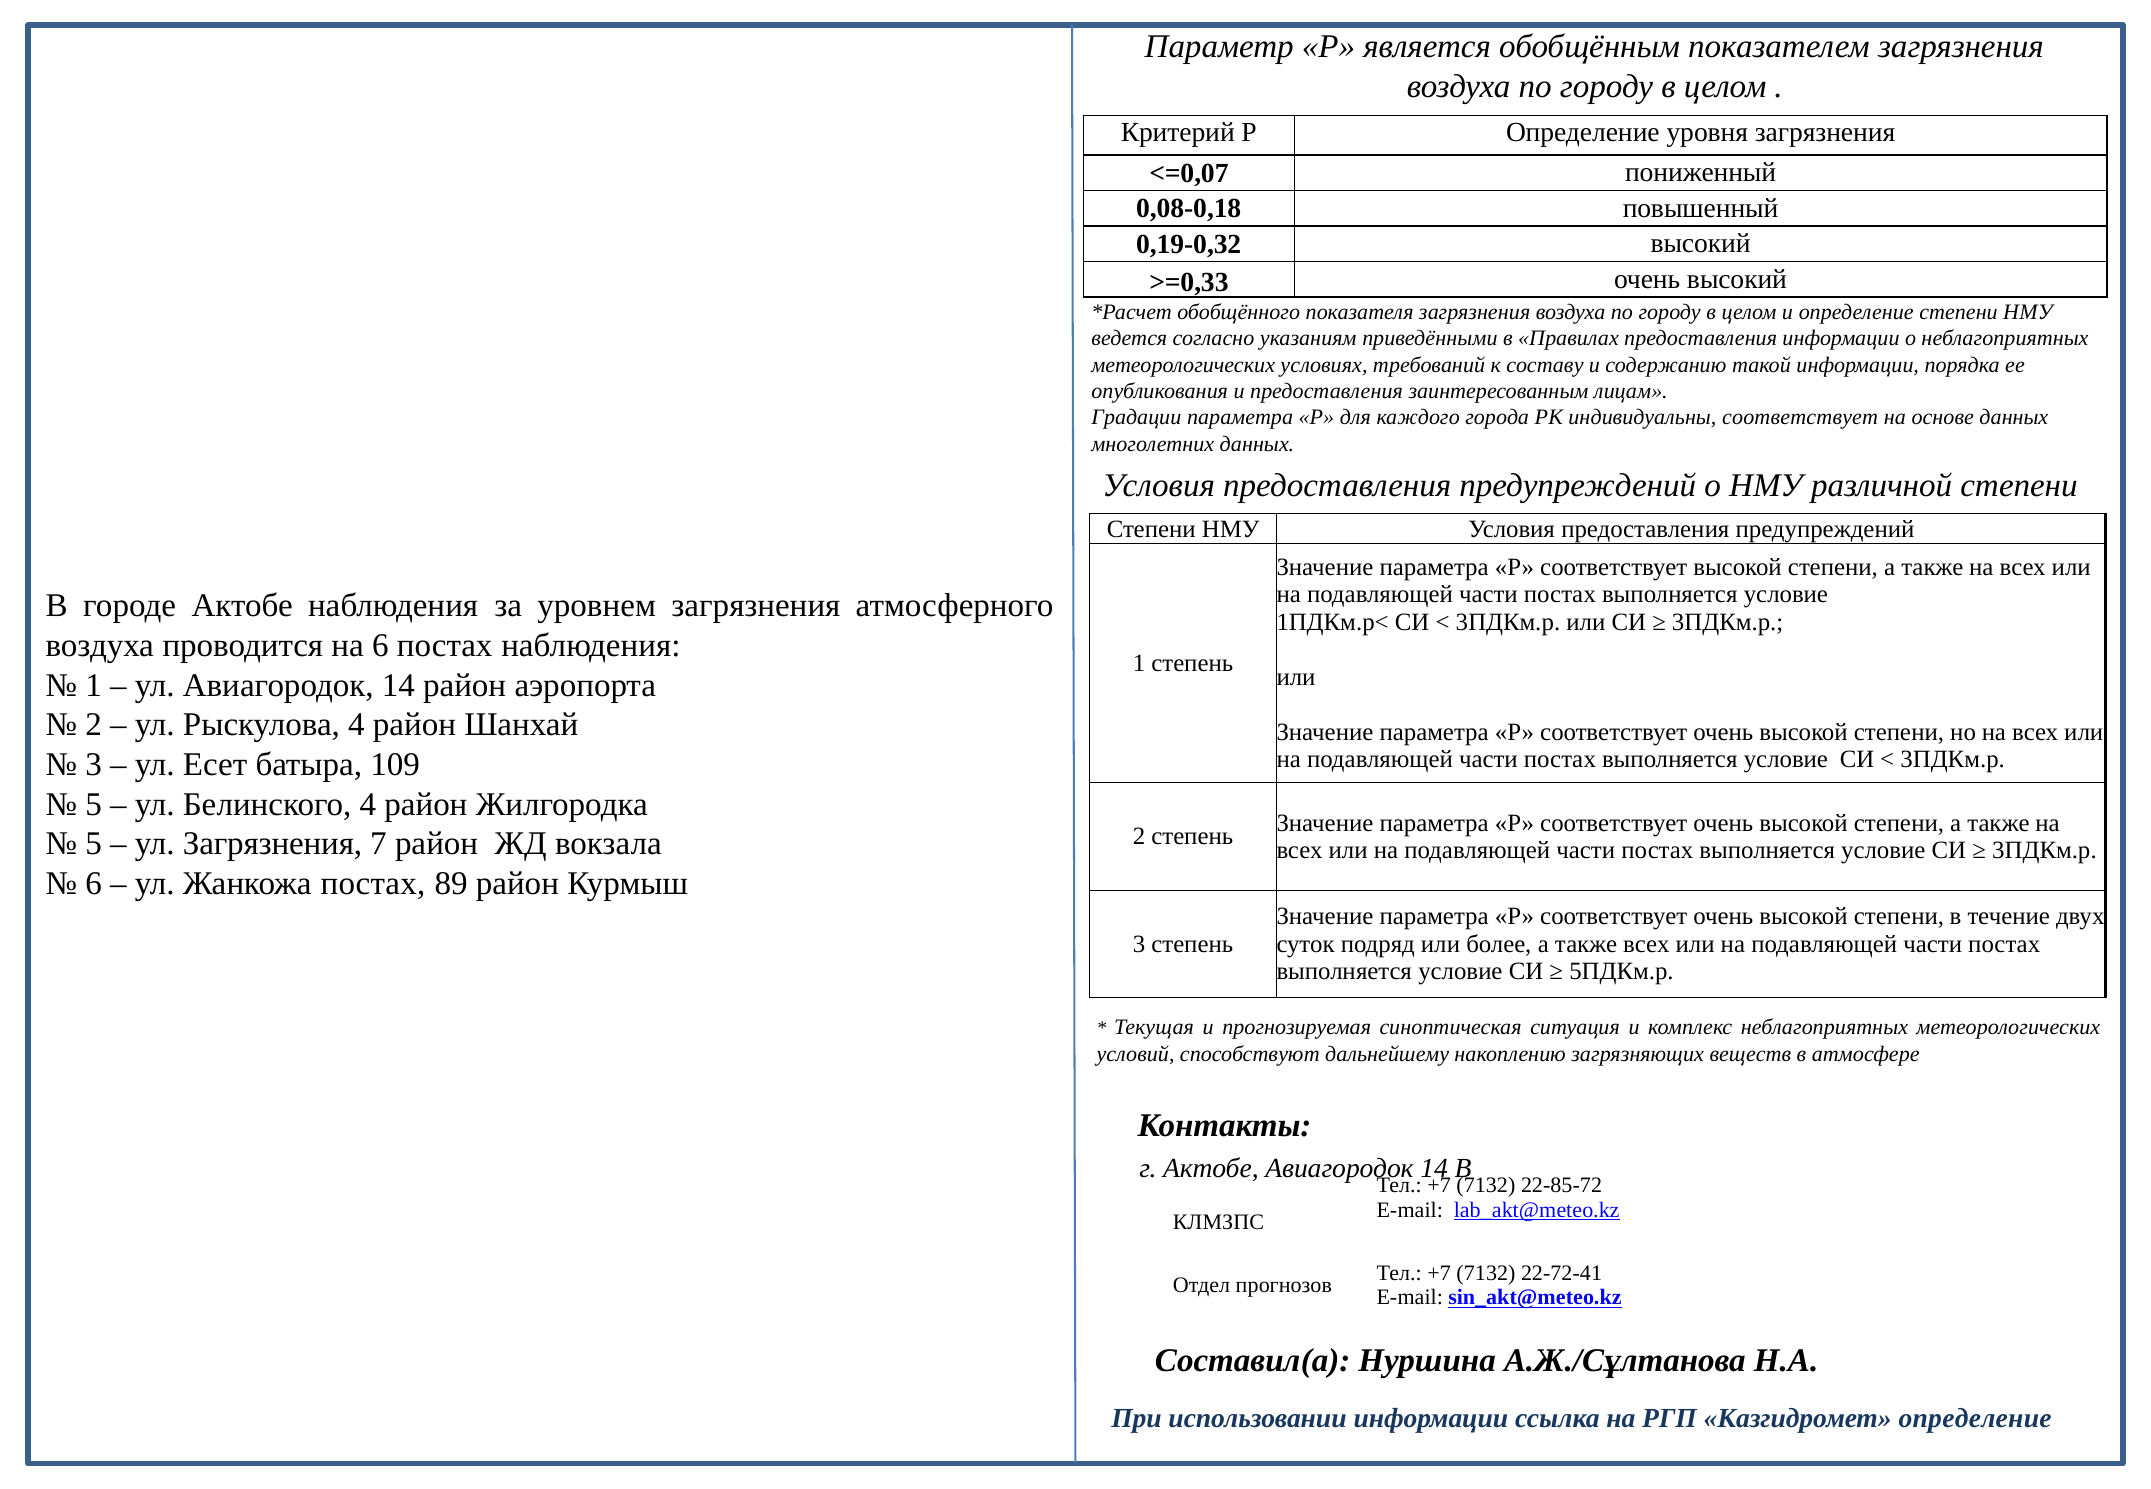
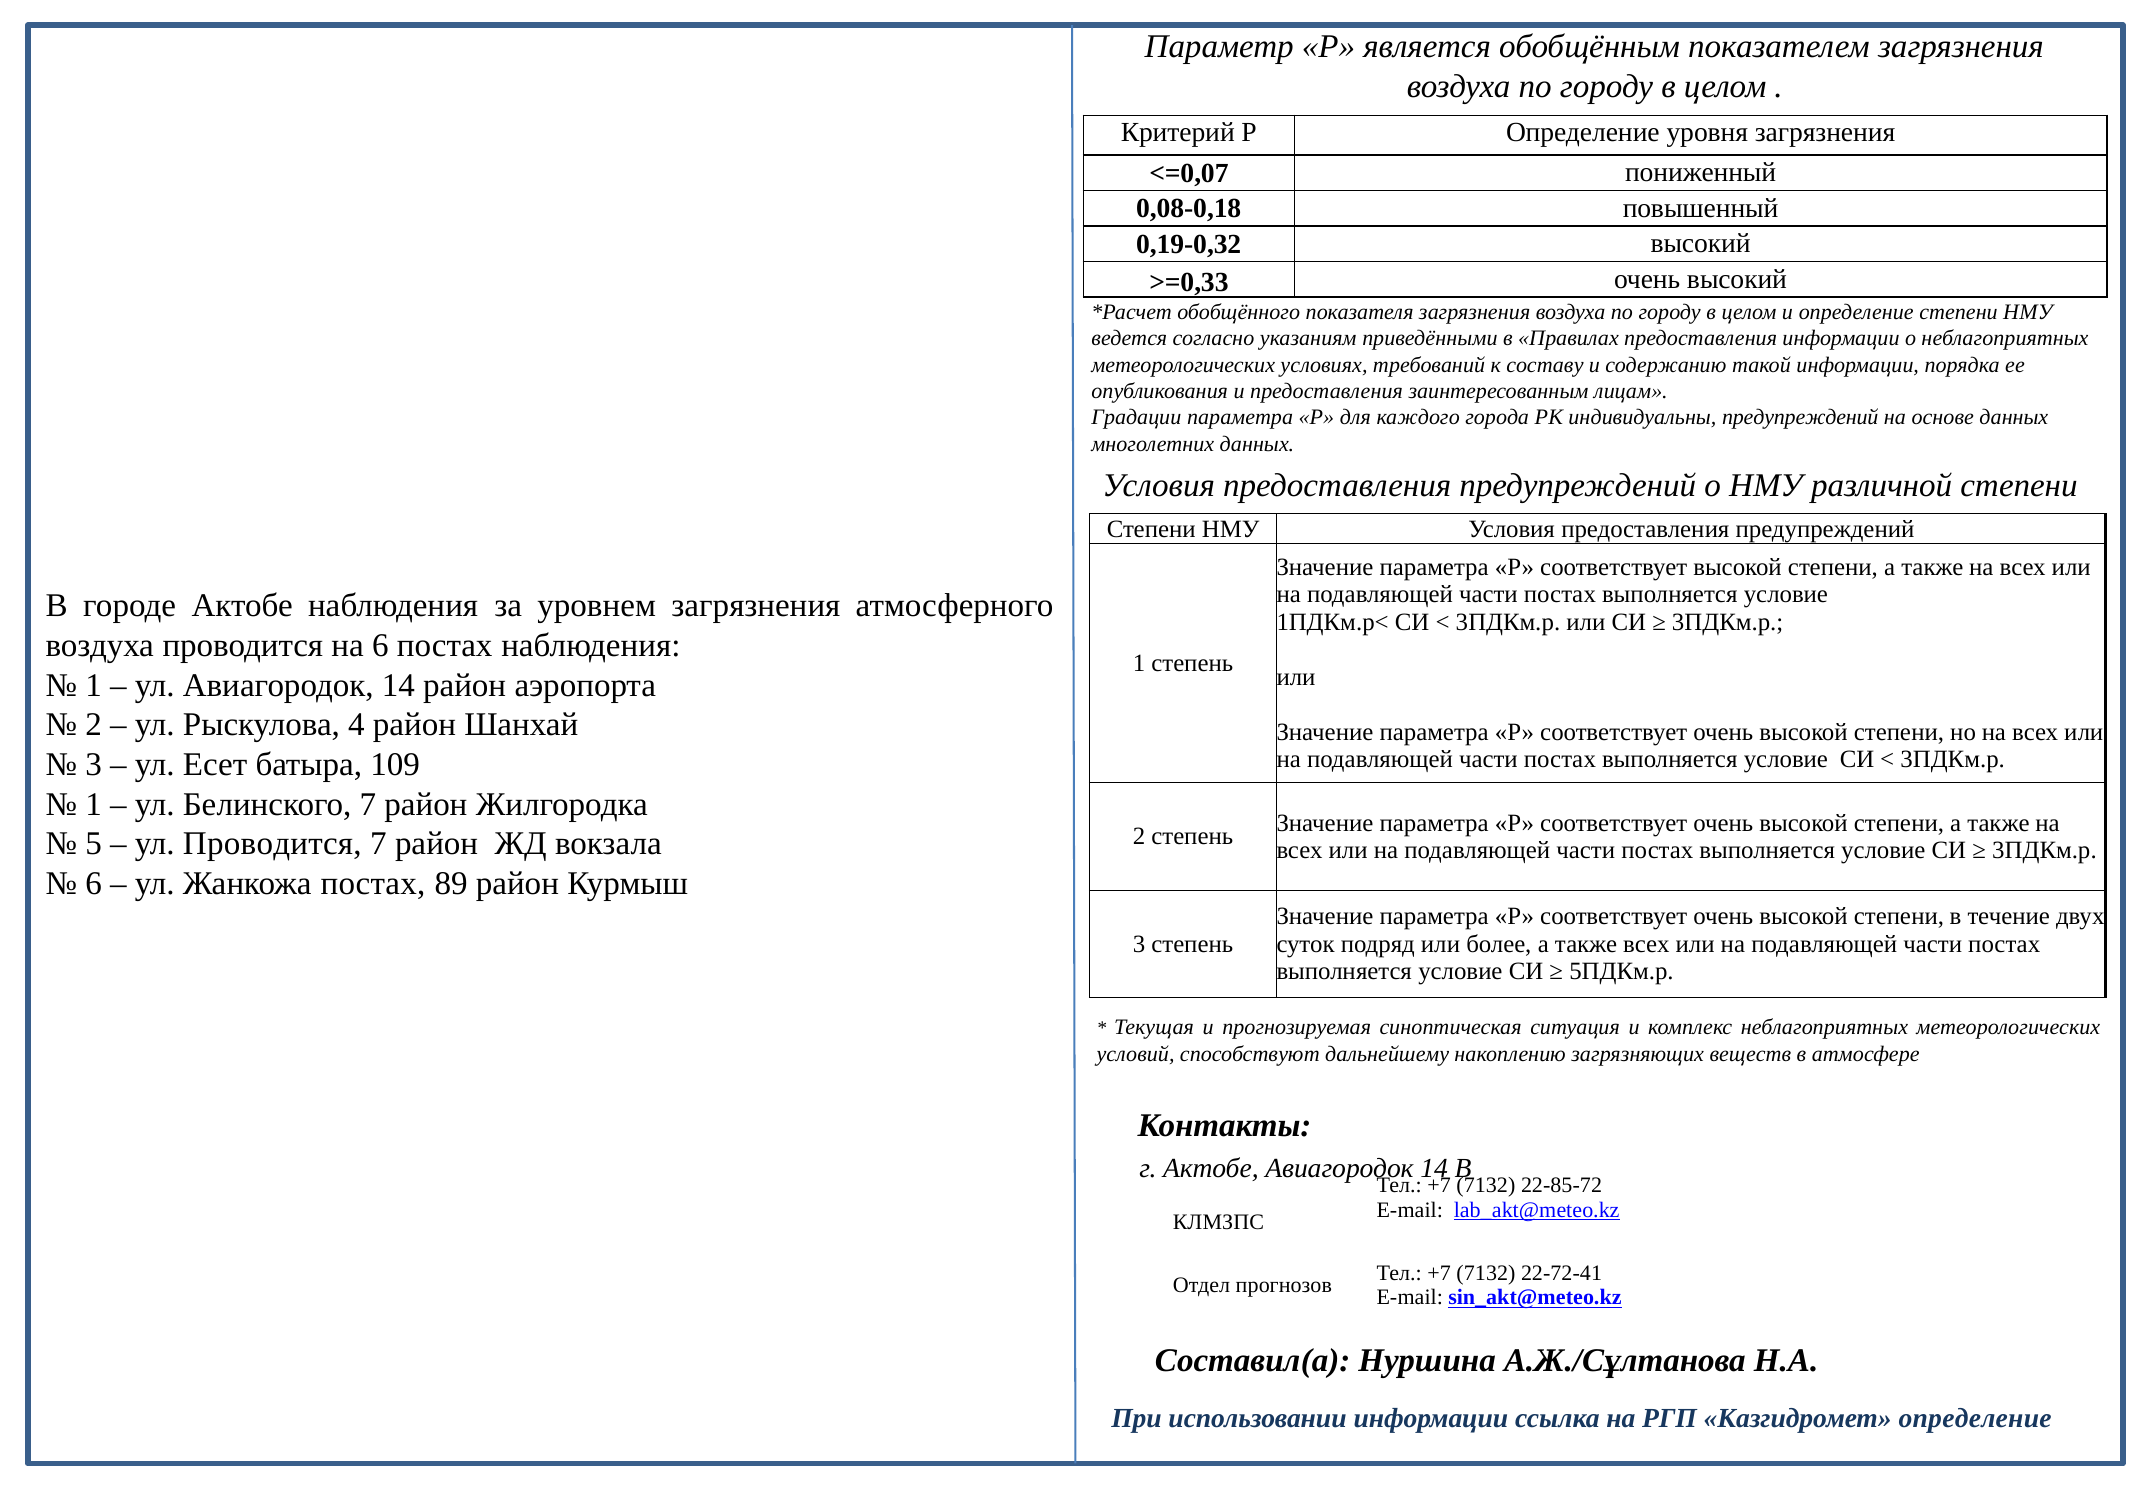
индивидуальны соответствует: соответствует -> предупреждений
5 at (94, 804): 5 -> 1
Белинского 4: 4 -> 7
ул Загрязнения: Загрязнения -> Проводится
